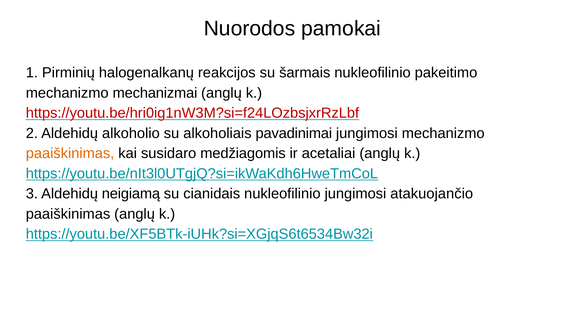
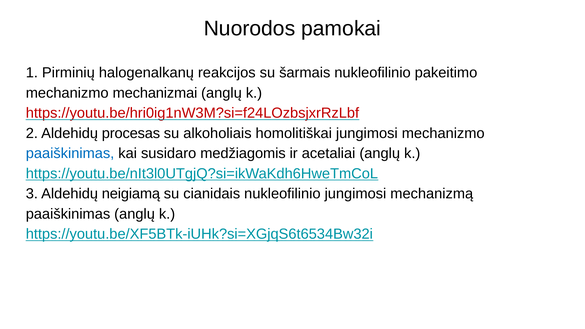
alkoholio: alkoholio -> procesas
pavadinimai: pavadinimai -> homolitiškai
paaiškinimas at (70, 153) colour: orange -> blue
atakuojančio: atakuojančio -> mechanizmą
